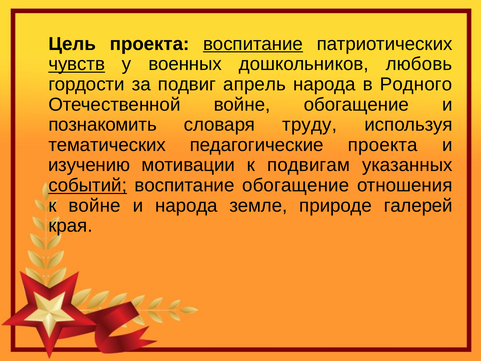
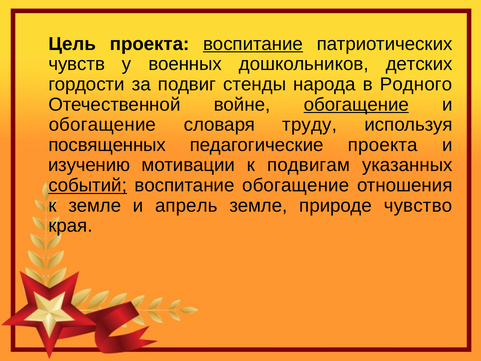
чувств underline: present -> none
любовь: любовь -> детских
апрель: апрель -> стенды
обогащение at (356, 104) underline: none -> present
познакомить at (103, 125): познакомить -> обогащение
тематических: тематических -> посвященных
к войне: войне -> земле
и народа: народа -> апрель
галерей: галерей -> чувство
